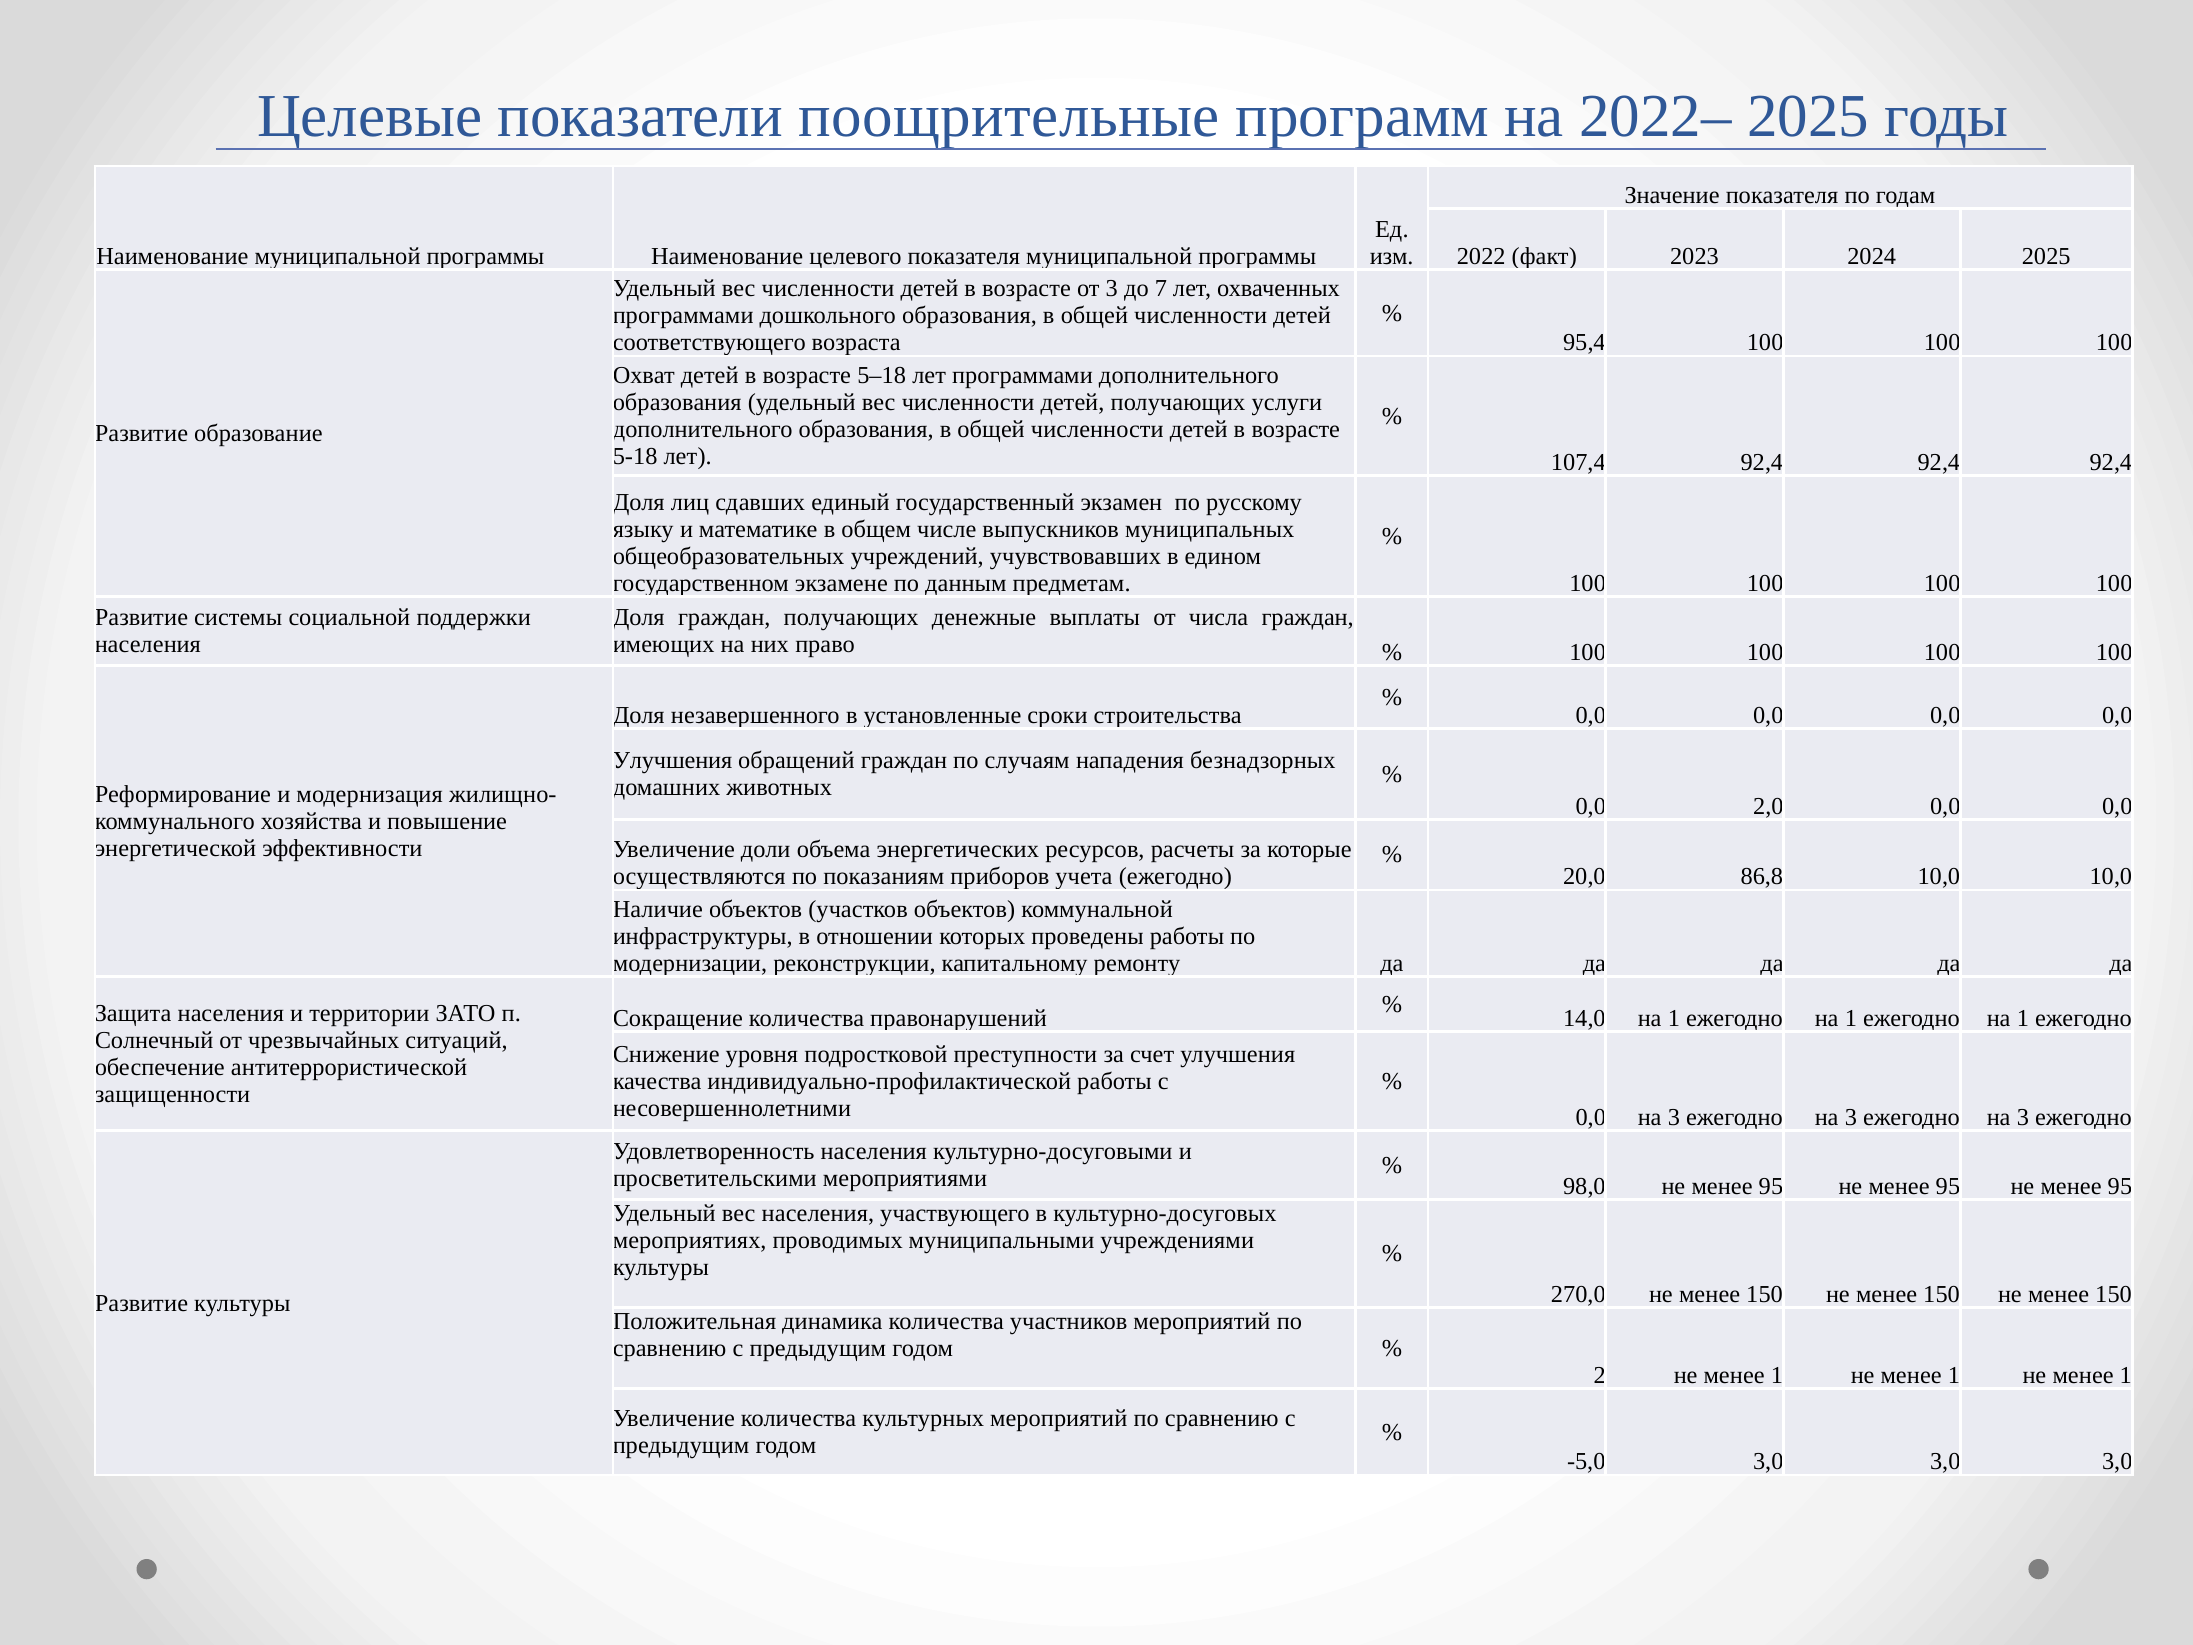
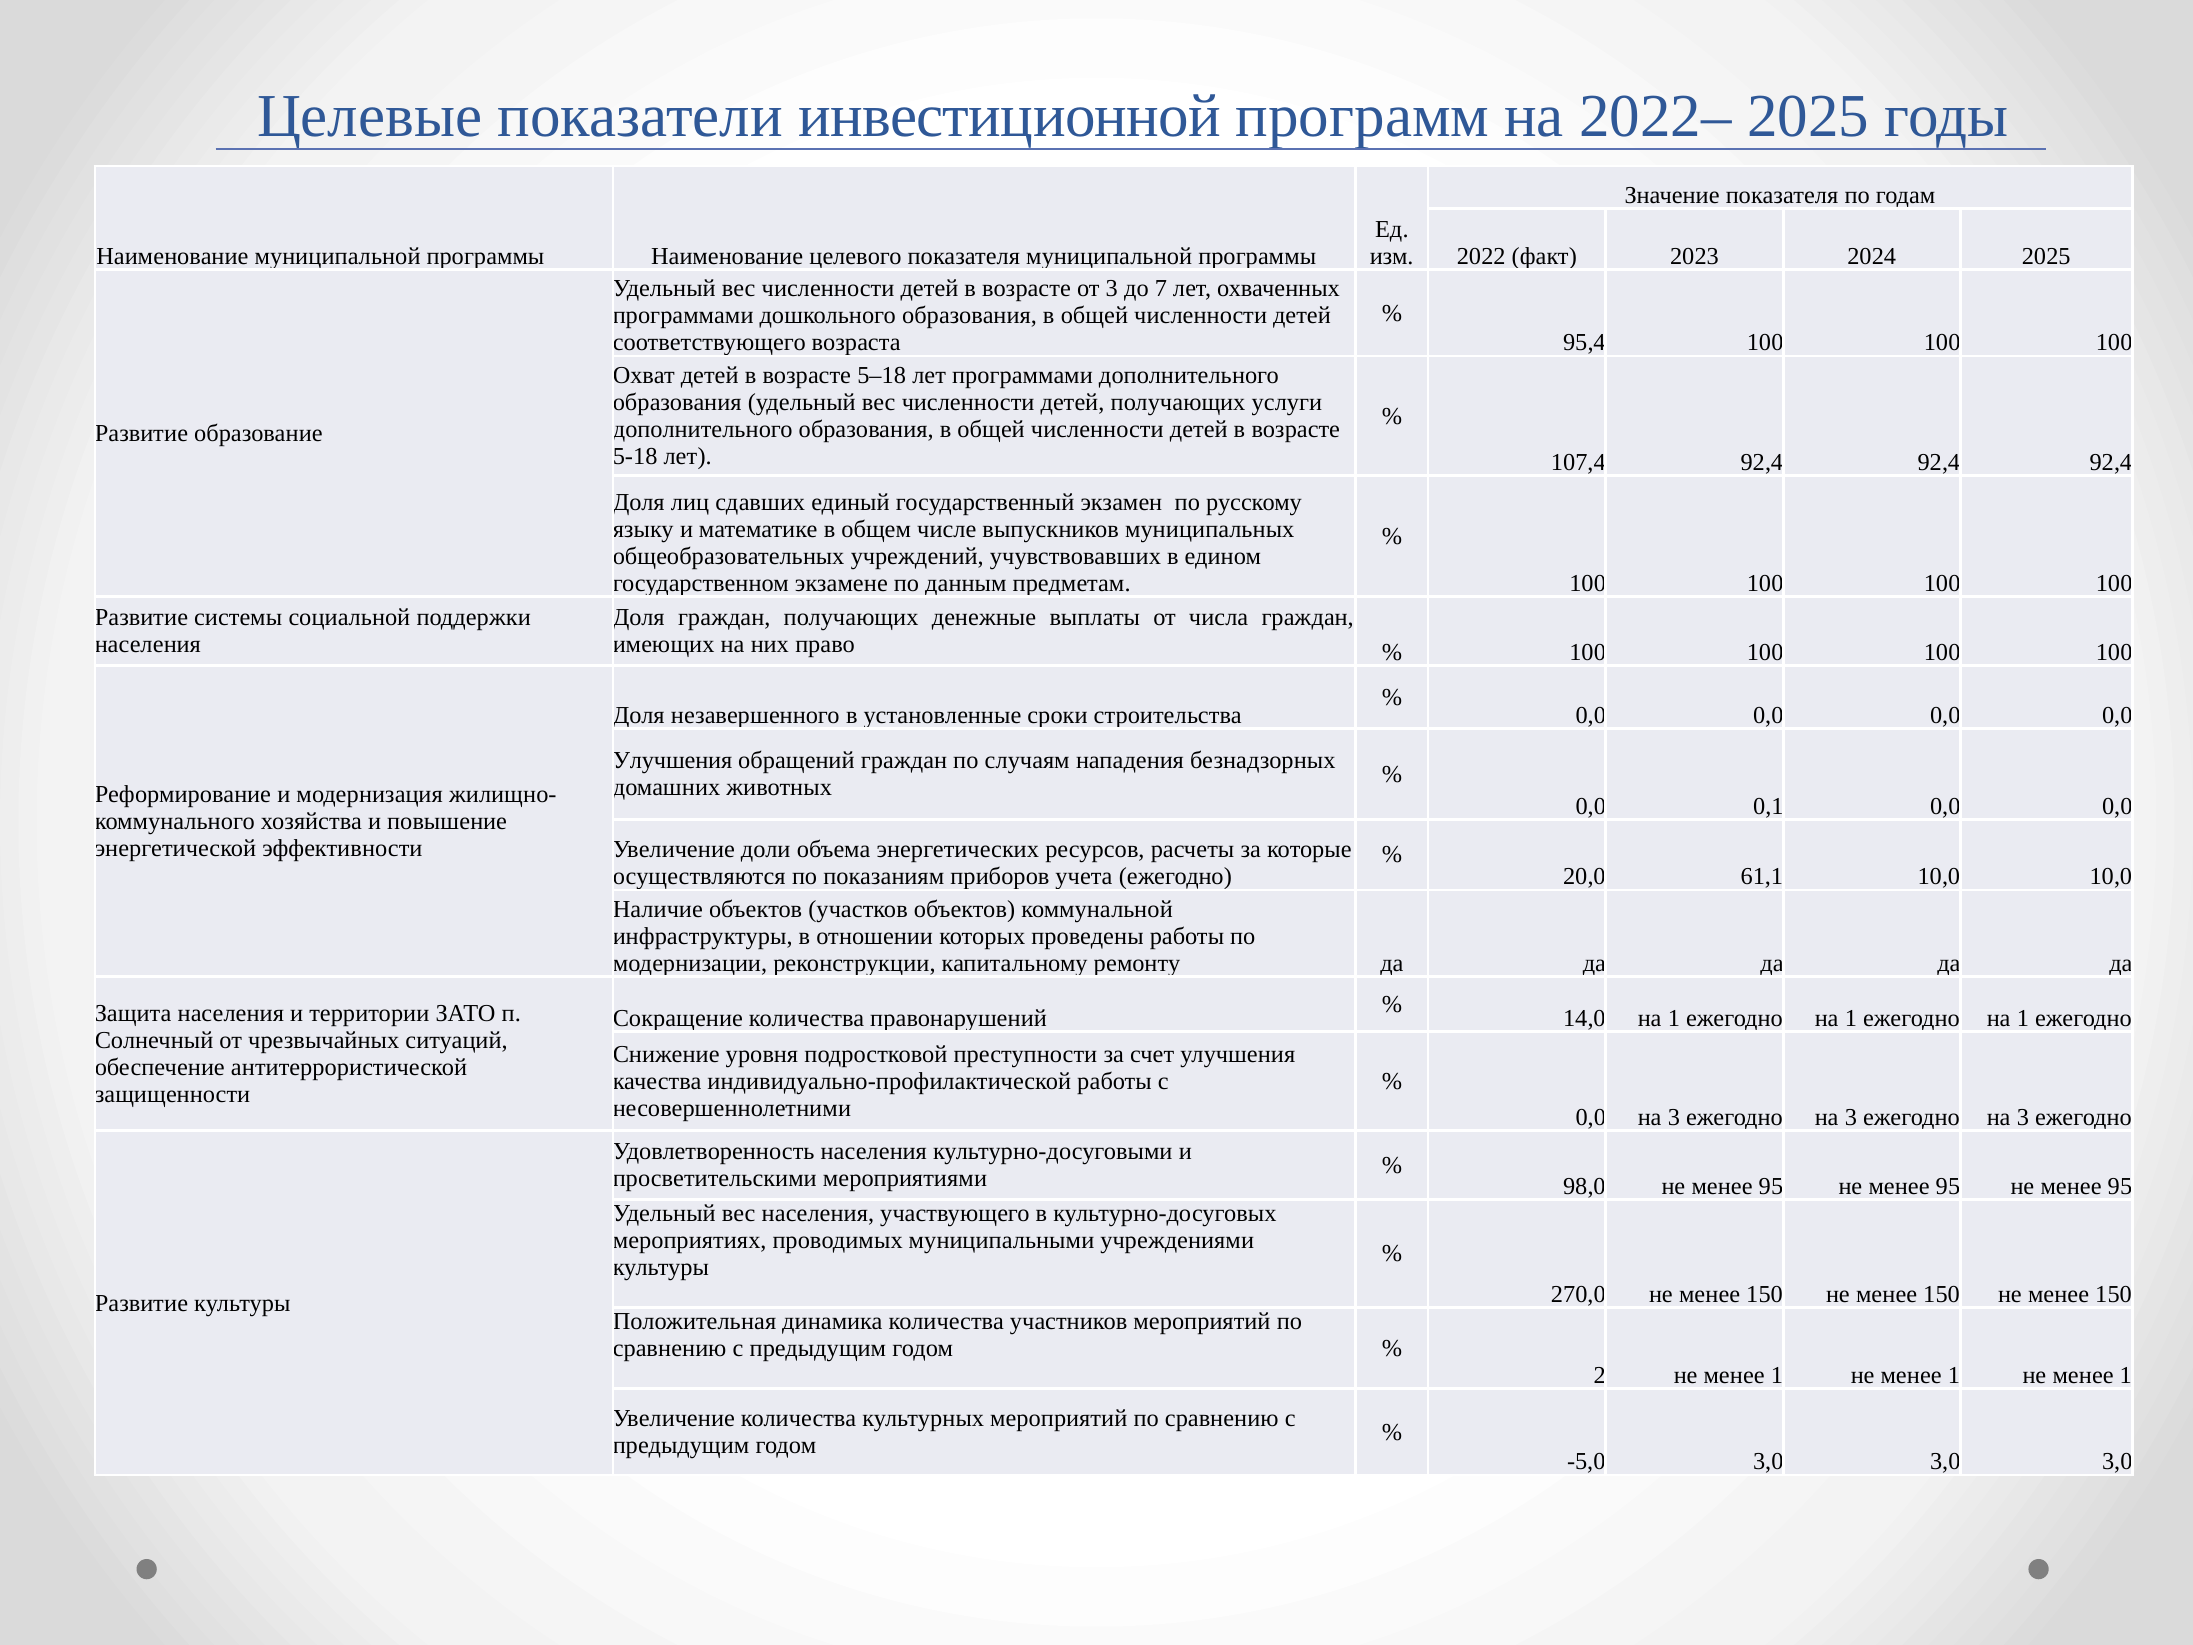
поощрительные: поощрительные -> инвестиционной
2,0: 2,0 -> 0,1
86,8: 86,8 -> 61,1
